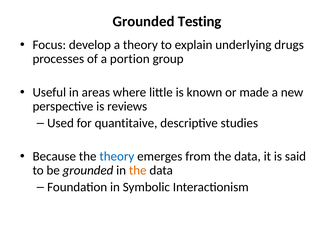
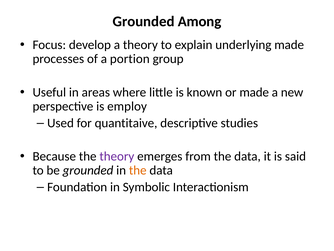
Testing: Testing -> Among
underlying drugs: drugs -> made
reviews: reviews -> employ
theory at (117, 156) colour: blue -> purple
